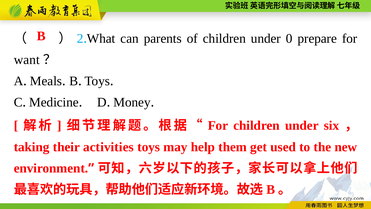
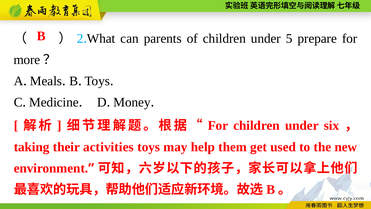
0: 0 -> 5
want: want -> more
